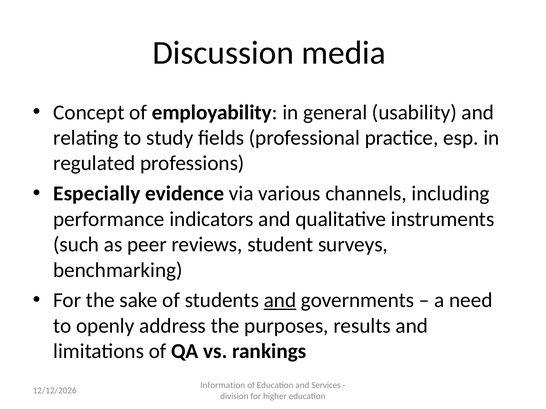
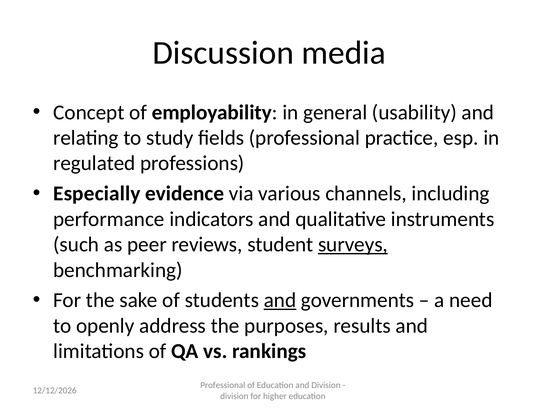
surveys underline: none -> present
Information at (223, 386): Information -> Professional
and Services: Services -> Division
